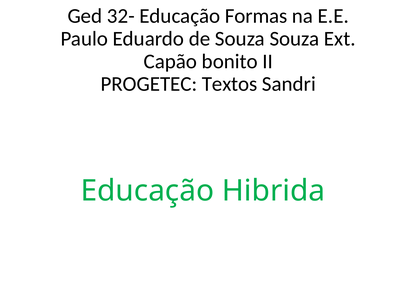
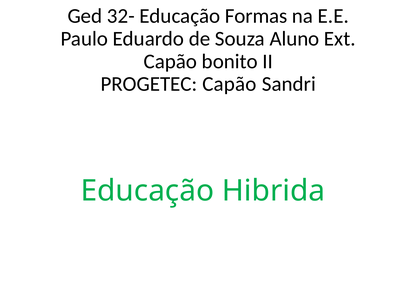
Souza Souza: Souza -> Aluno
PROGETEC Textos: Textos -> Capão
